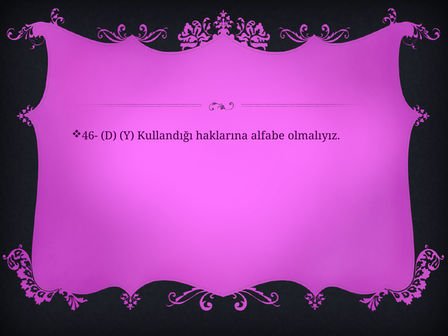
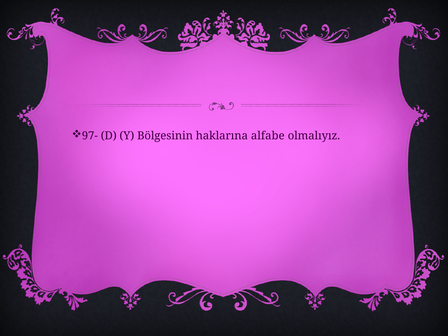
46-: 46- -> 97-
Kullandığı: Kullandığı -> Bölgesinin
